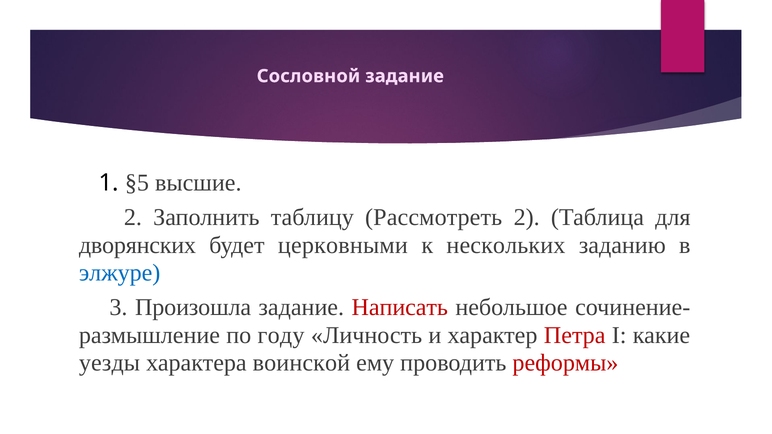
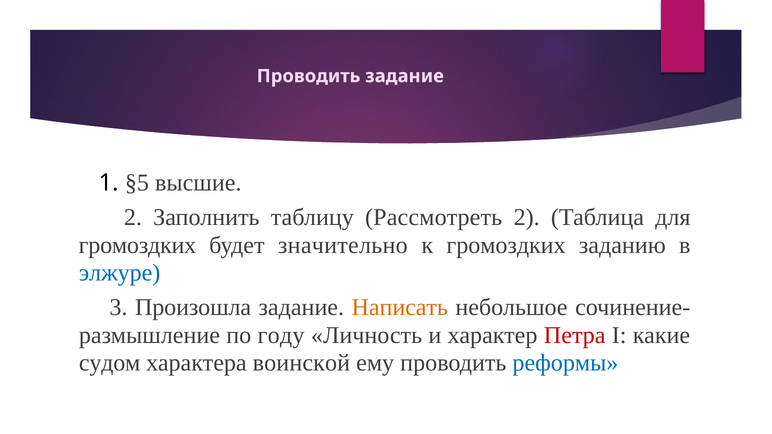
Сословной at (309, 76): Сословной -> Проводить
дворянских at (137, 245): дворянских -> громоздких
церковными: церковными -> значительно
к нескольких: нескольких -> громоздких
Написать colour: red -> orange
уезды: уезды -> судом
реформы colour: red -> blue
